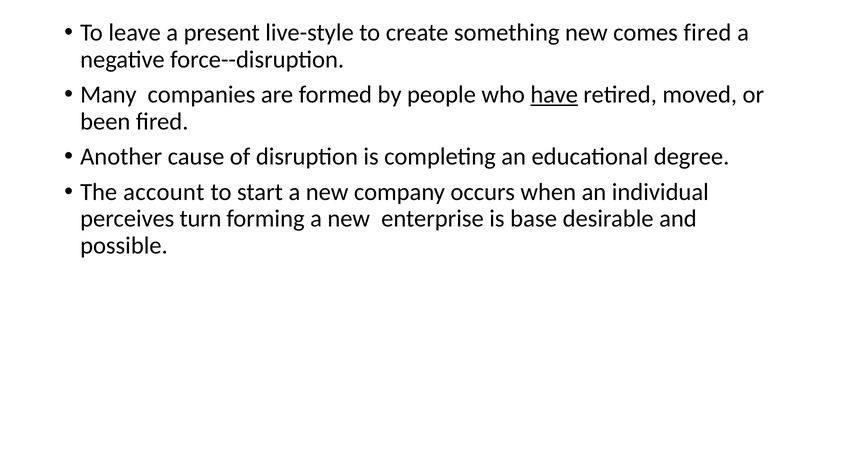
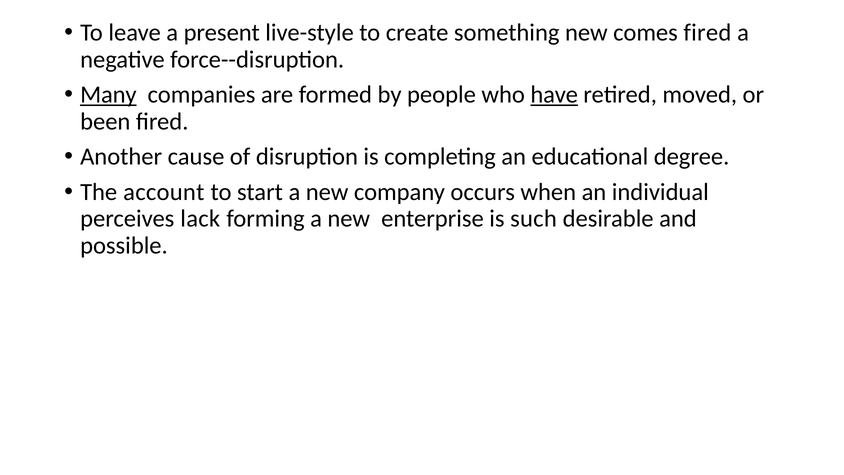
Many underline: none -> present
turn: turn -> lack
base: base -> such
